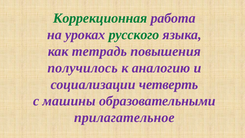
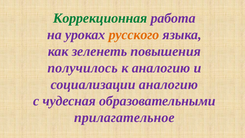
русского colour: green -> orange
тетрадь: тетрадь -> зеленеть
социализации четверть: четверть -> аналогию
машины: машины -> чудесная
